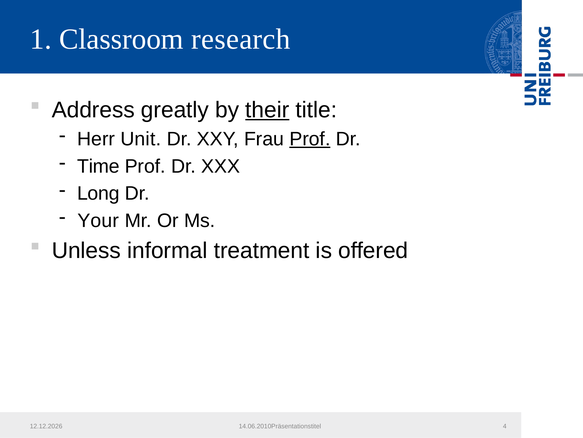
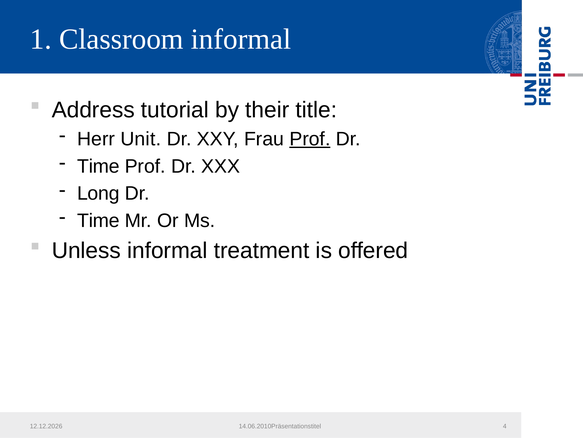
Classroom research: research -> informal
greatly: greatly -> tutorial
their underline: present -> none
Your at (98, 220): Your -> Time
